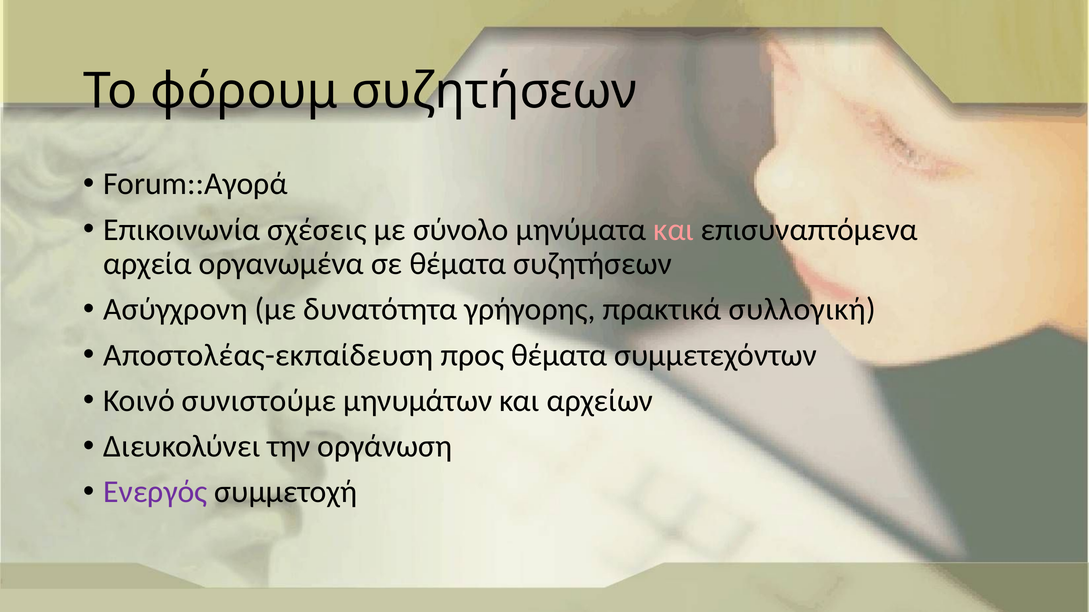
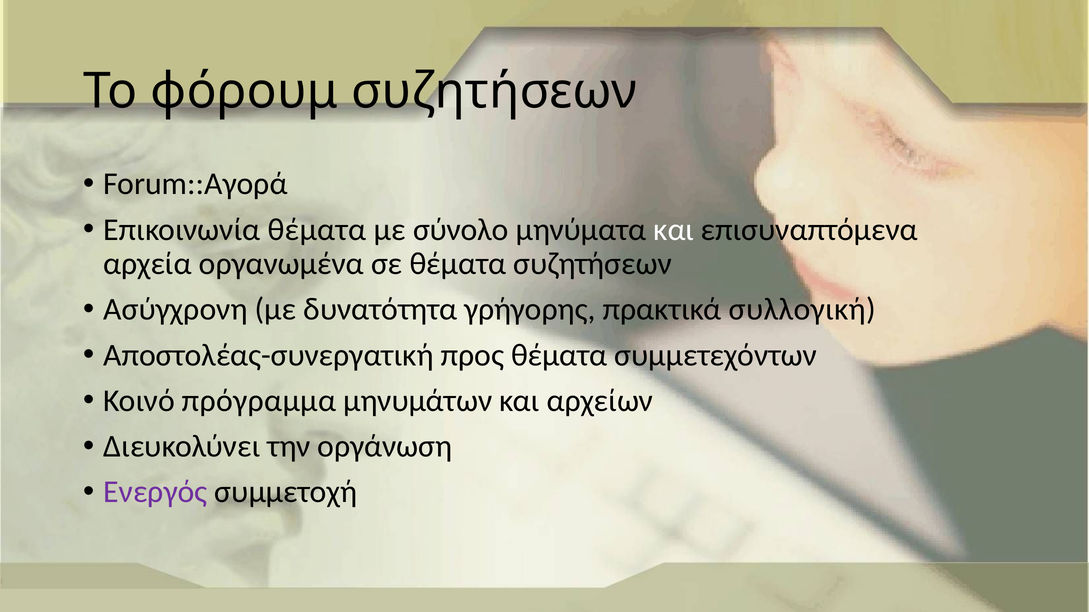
Επικοινωνία σχέσεις: σχέσεις -> θέματα
και at (674, 230) colour: pink -> white
Αποστολέας-εκπαίδευση: Αποστολέας-εκπαίδευση -> Αποστολέας-συνεργατική
συνιστούμε: συνιστούμε -> πρόγραμμα
